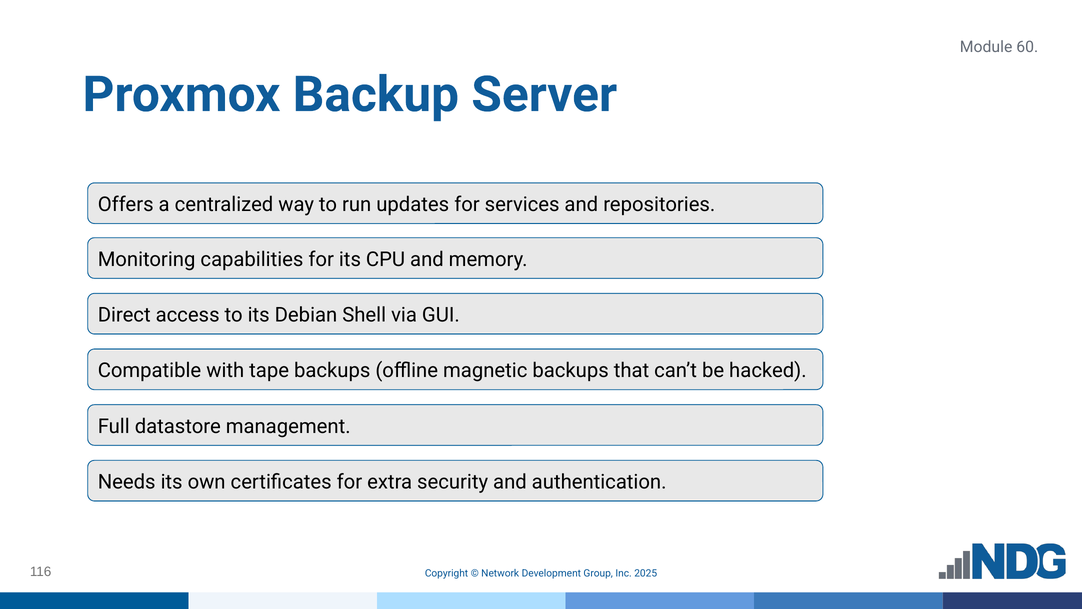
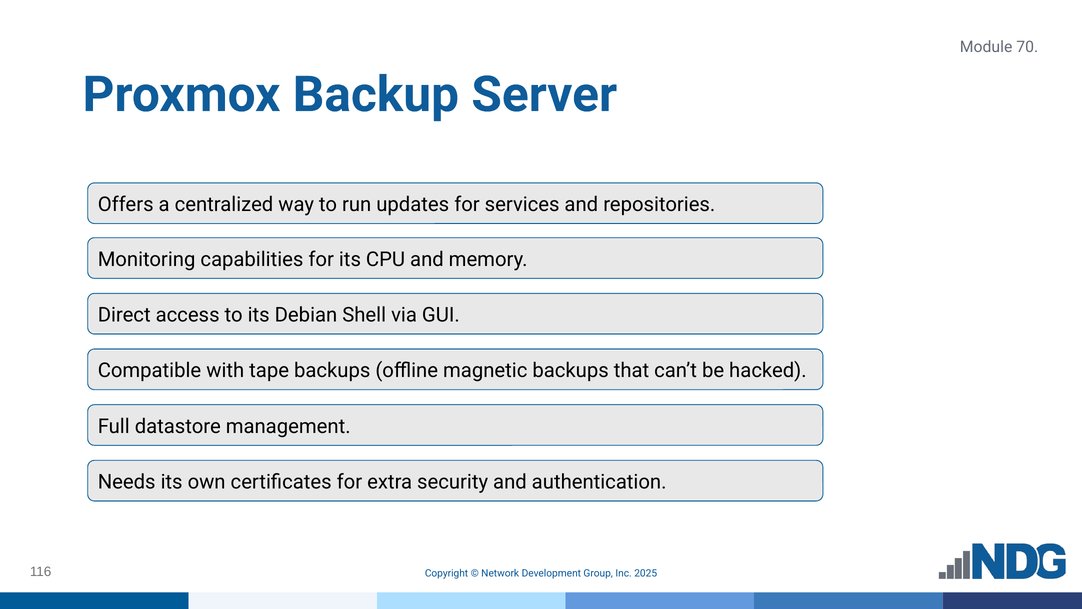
60: 60 -> 70
